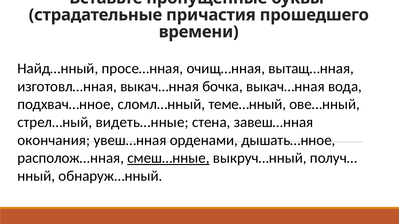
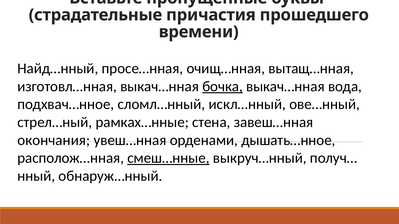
бочка underline: none -> present
теме…нный: теме…нный -> искл…нный
видеть…нные: видеть…нные -> рамках…нные
